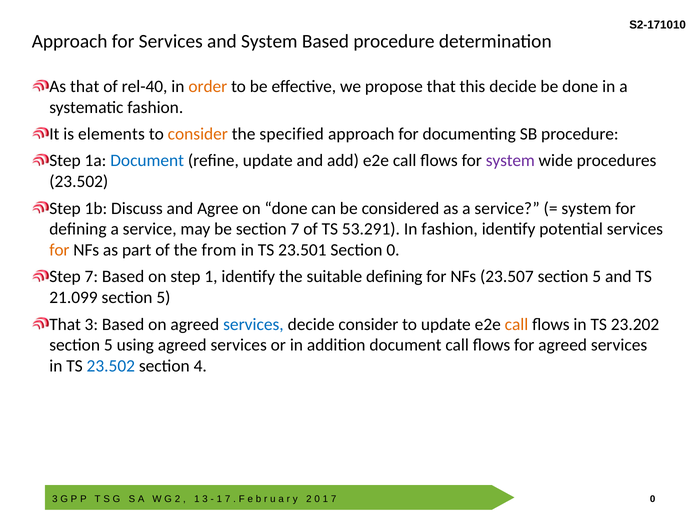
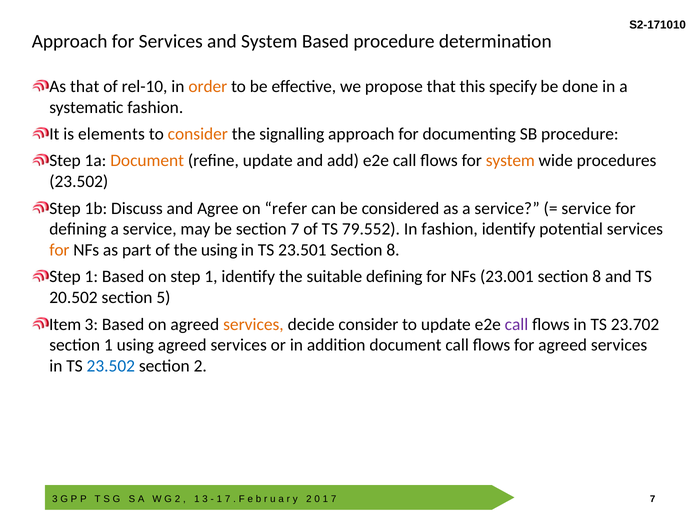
rel-40: rel-40 -> rel-10
this decide: decide -> specify
specified: specified -> signalling
Document at (147, 161) colour: blue -> orange
system at (510, 161) colour: purple -> orange
on done: done -> refer
system at (586, 208): system -> service
53.291: 53.291 -> 79.552
the from: from -> using
0 at (393, 250): 0 -> 8
7 at (91, 277): 7 -> 1
23.507: 23.507 -> 23.001
5 at (597, 277): 5 -> 8
21.099: 21.099 -> 20.502
That at (65, 324): That -> Item
services at (253, 324) colour: blue -> orange
call at (516, 324) colour: orange -> purple
23.202: 23.202 -> 23.702
5 at (108, 345): 5 -> 1
section 4: 4 -> 2
7 0: 0 -> 7
